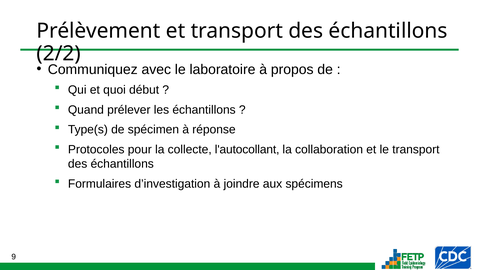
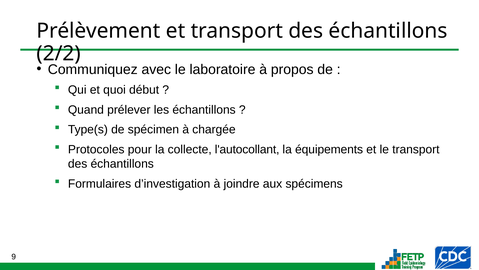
réponse: réponse -> chargée
collaboration: collaboration -> équipements
